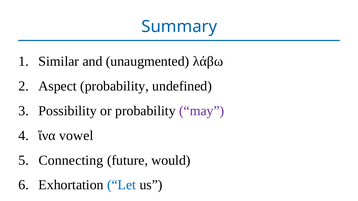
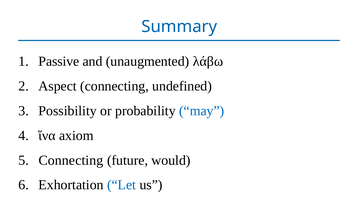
Similar: Similar -> Passive
Aspect probability: probability -> connecting
may colour: purple -> blue
vowel: vowel -> axiom
